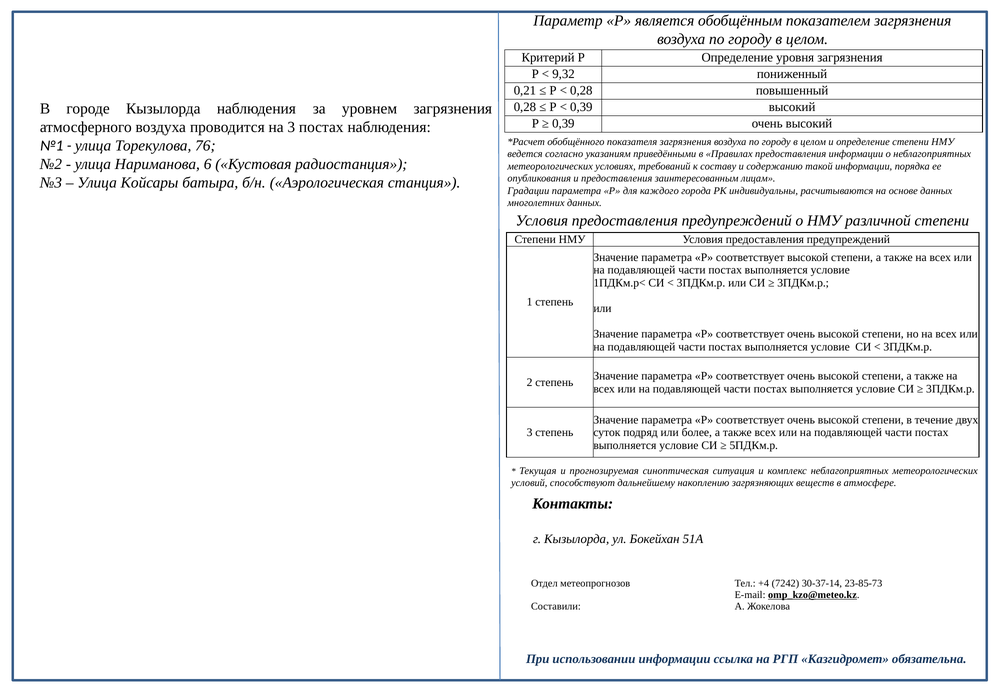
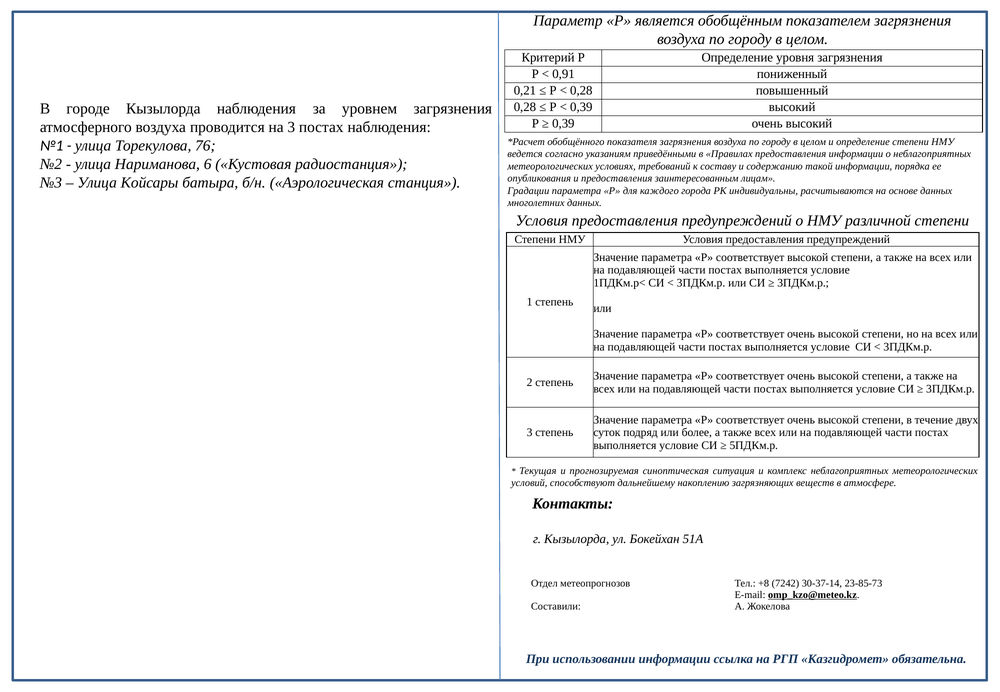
9,32: 9,32 -> 0,91
+4: +4 -> +8
